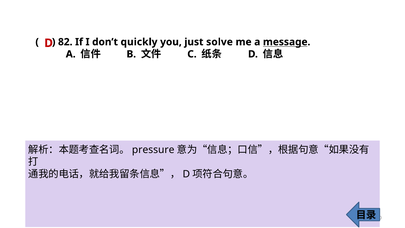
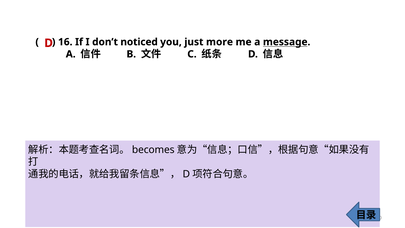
82: 82 -> 16
quickly: quickly -> noticed
solve: solve -> more
pressure: pressure -> becomes
